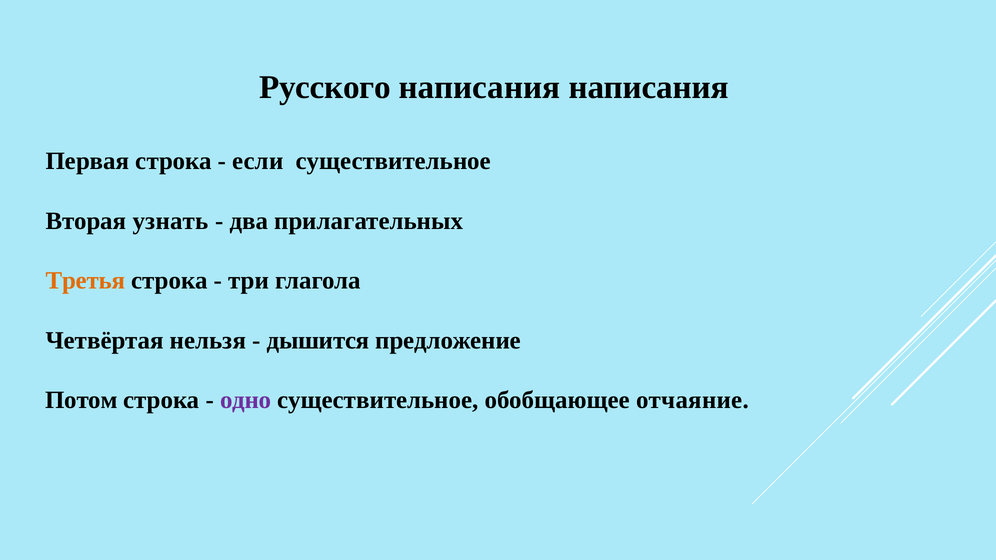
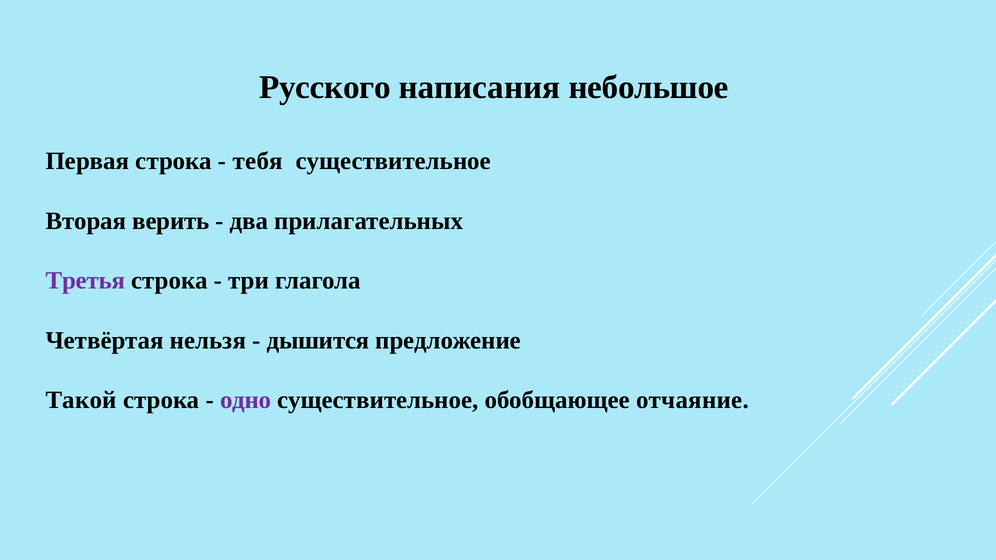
написания написания: написания -> небольшое
если: если -> тебя
узнать: узнать -> верить
Третья colour: orange -> purple
Потом: Потом -> Такой
